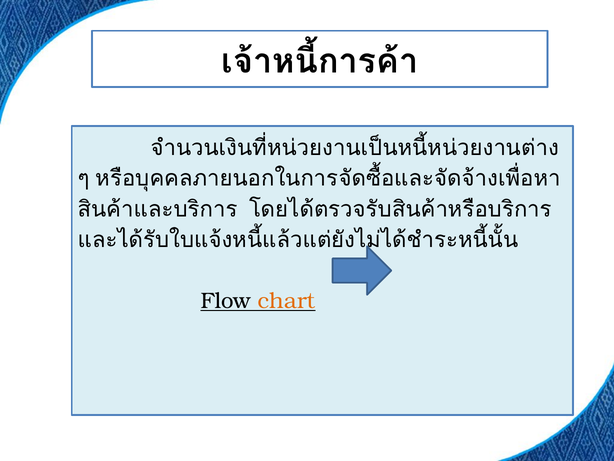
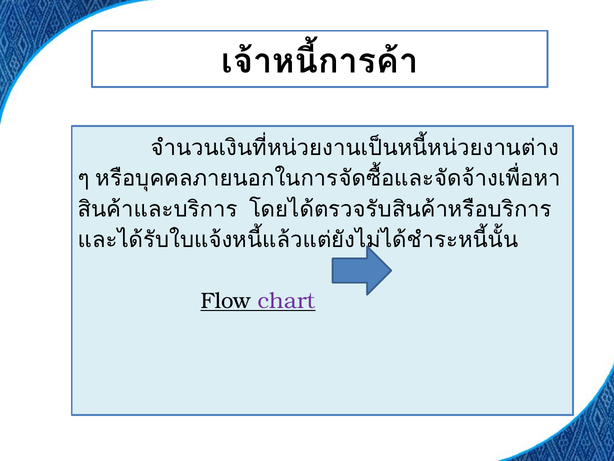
chart colour: orange -> purple
